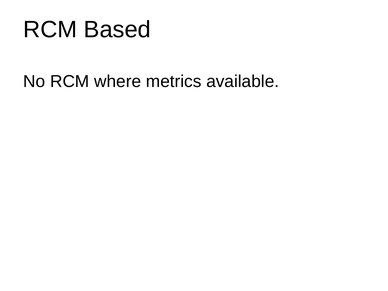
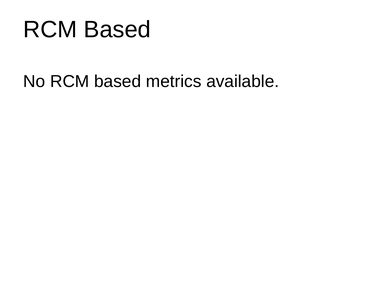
No RCM where: where -> based
